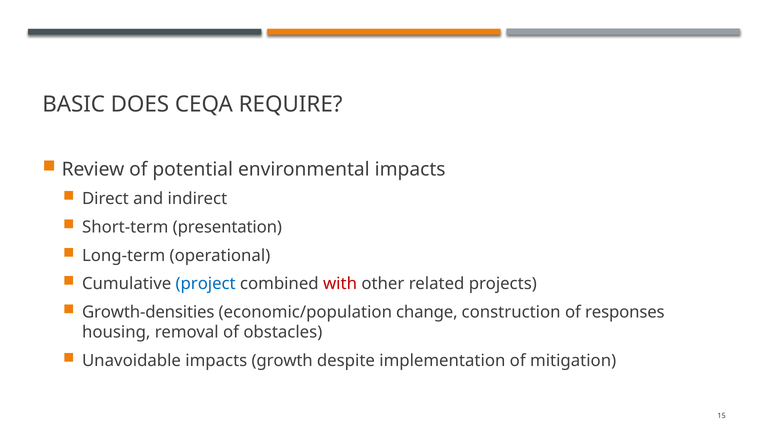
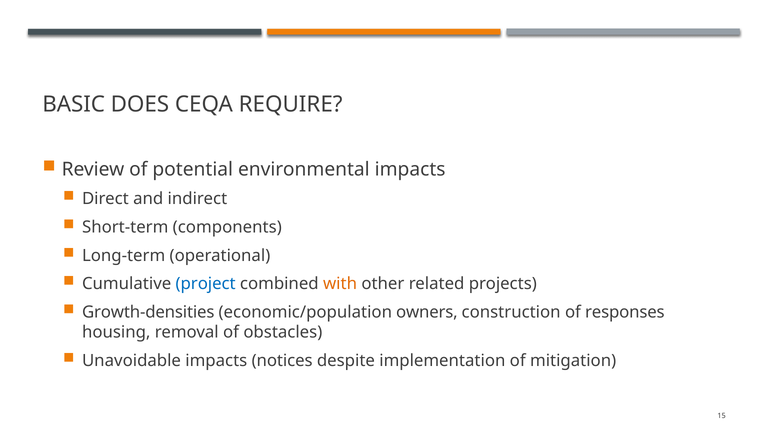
presentation: presentation -> components
with colour: red -> orange
change: change -> owners
growth: growth -> notices
